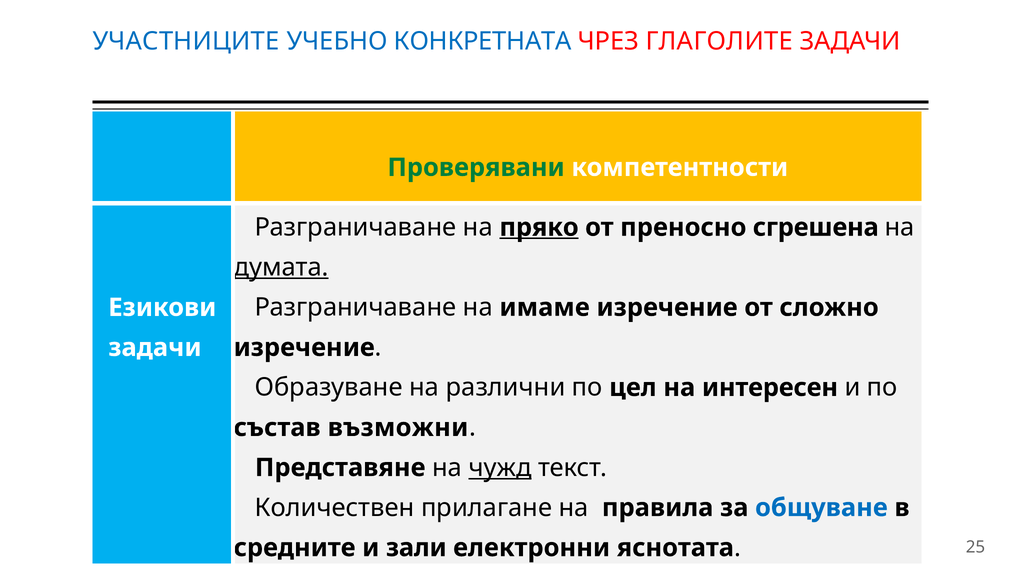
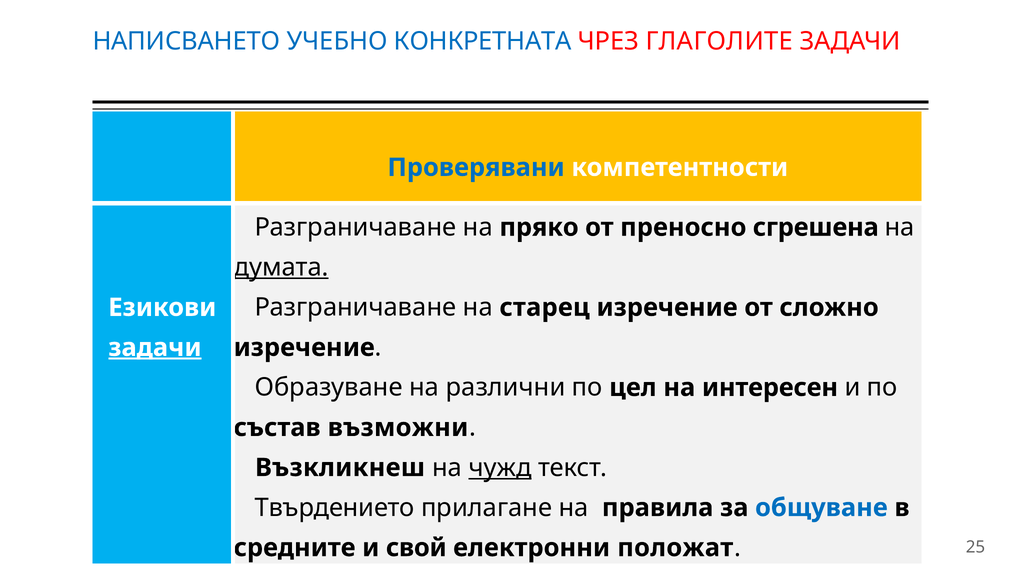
УЧАСТНИЦИТЕ: УЧАСТНИЦИТЕ -> НАПИСВАНЕТО
Проверявани colour: green -> blue
пряко underline: present -> none
имаме: имаме -> старец
задачи at (155, 348) underline: none -> present
Представяне: Представяне -> Възкликнеш
Количествен: Количествен -> Твърдението
зали: зали -> свой
яснотата: яснотата -> положат
